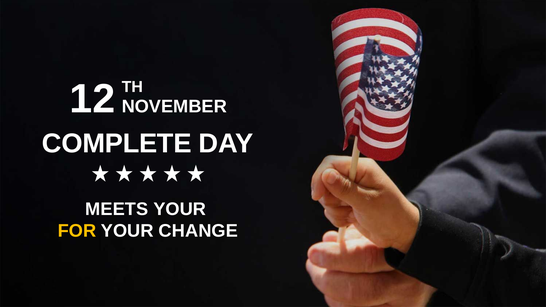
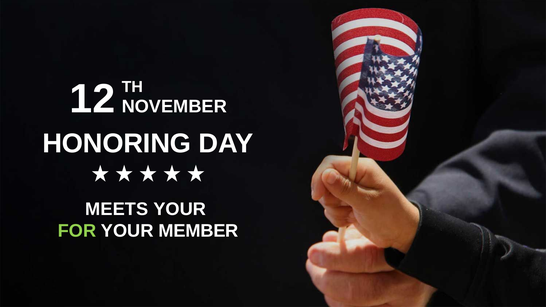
COMPLETE: COMPLETE -> HONORING
FOR colour: yellow -> light green
CHANGE: CHANGE -> MEMBER
